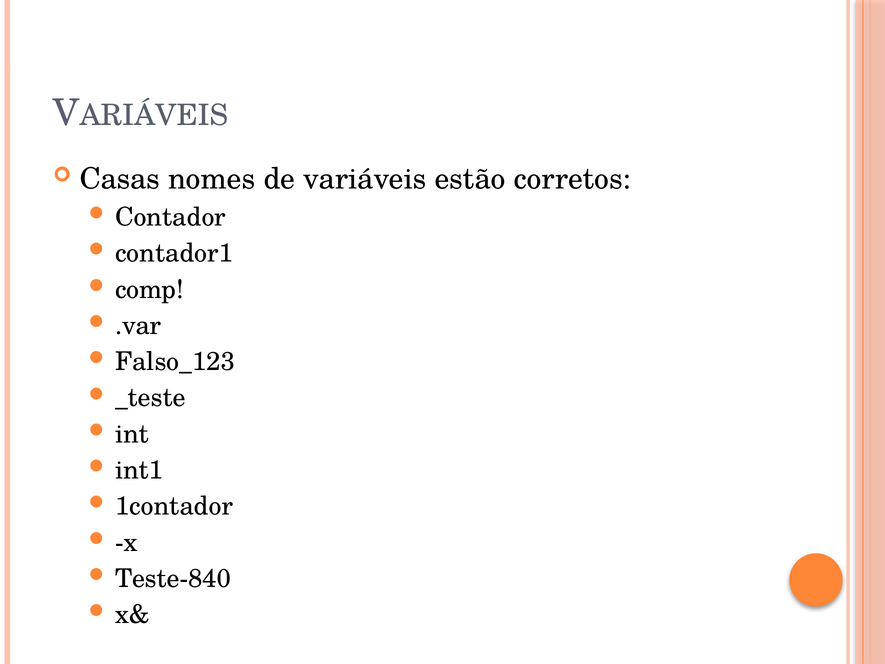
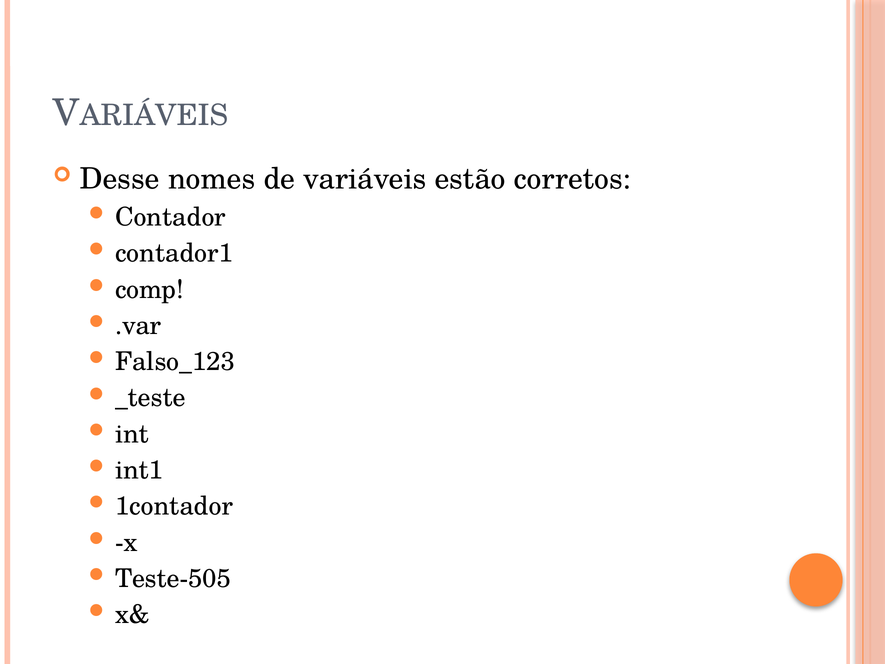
Casas: Casas -> Desse
Teste-840: Teste-840 -> Teste-505
